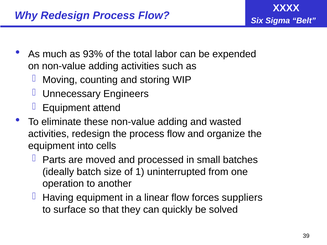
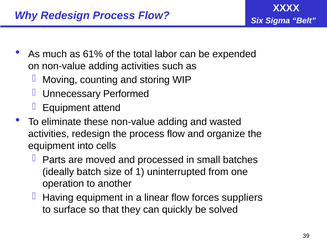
93%: 93% -> 61%
Engineers: Engineers -> Performed
